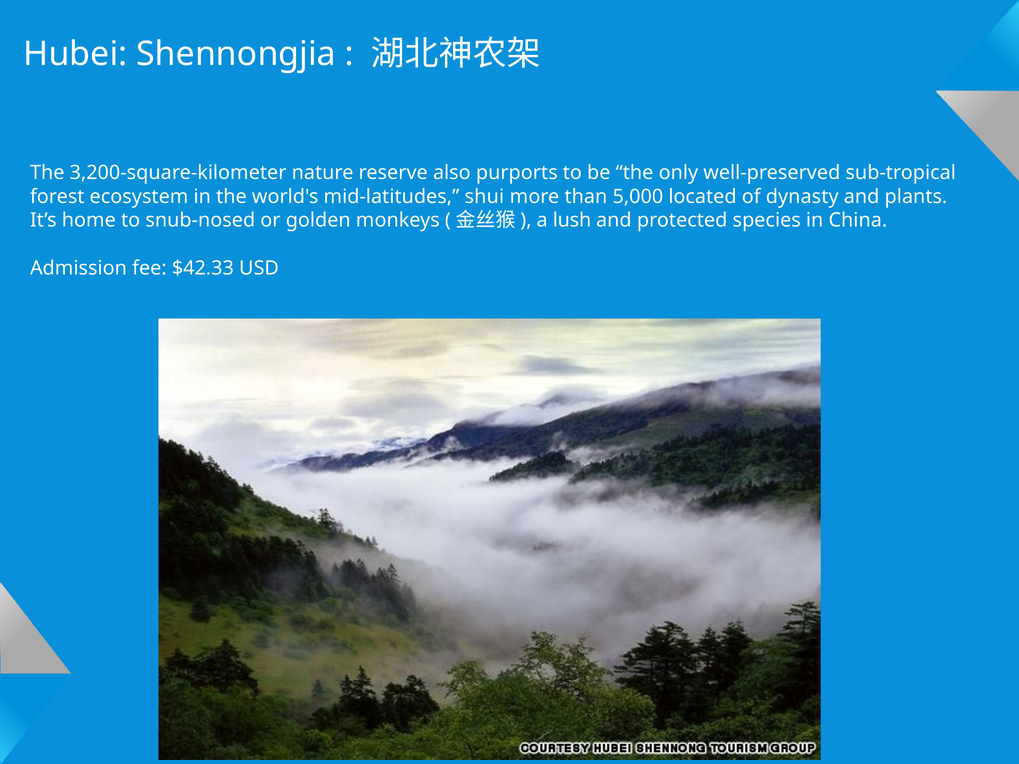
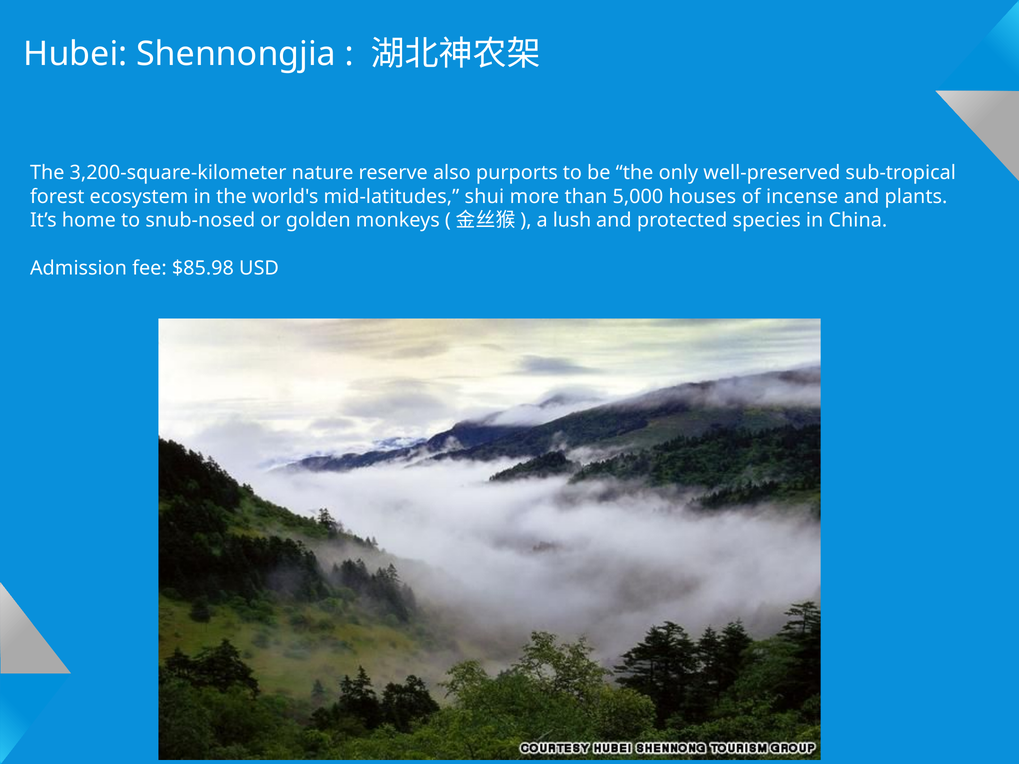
located: located -> houses
dynasty: dynasty -> incense
$42.33: $42.33 -> $85.98
